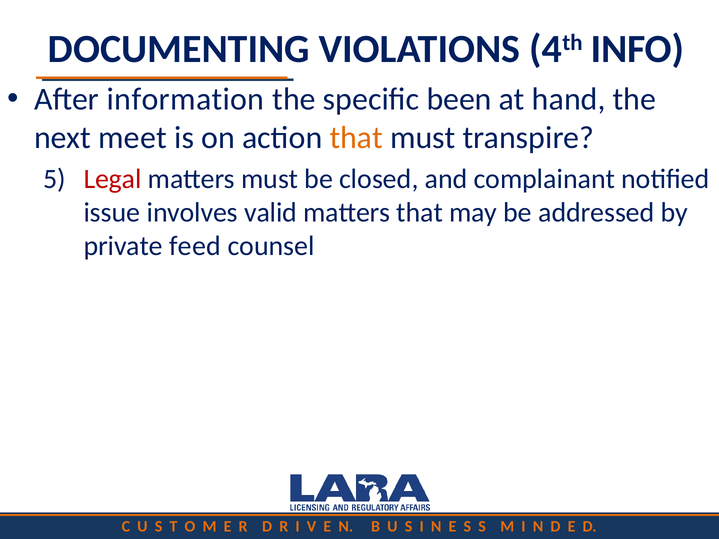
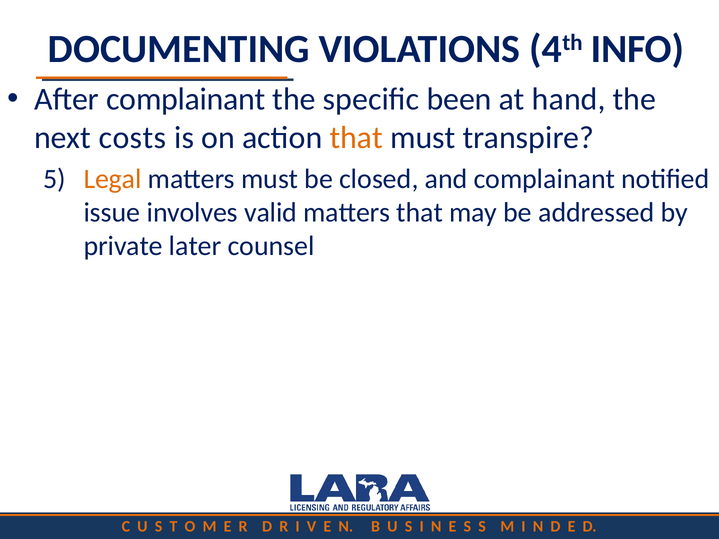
After information: information -> complainant
meet: meet -> costs
Legal colour: red -> orange
feed: feed -> later
